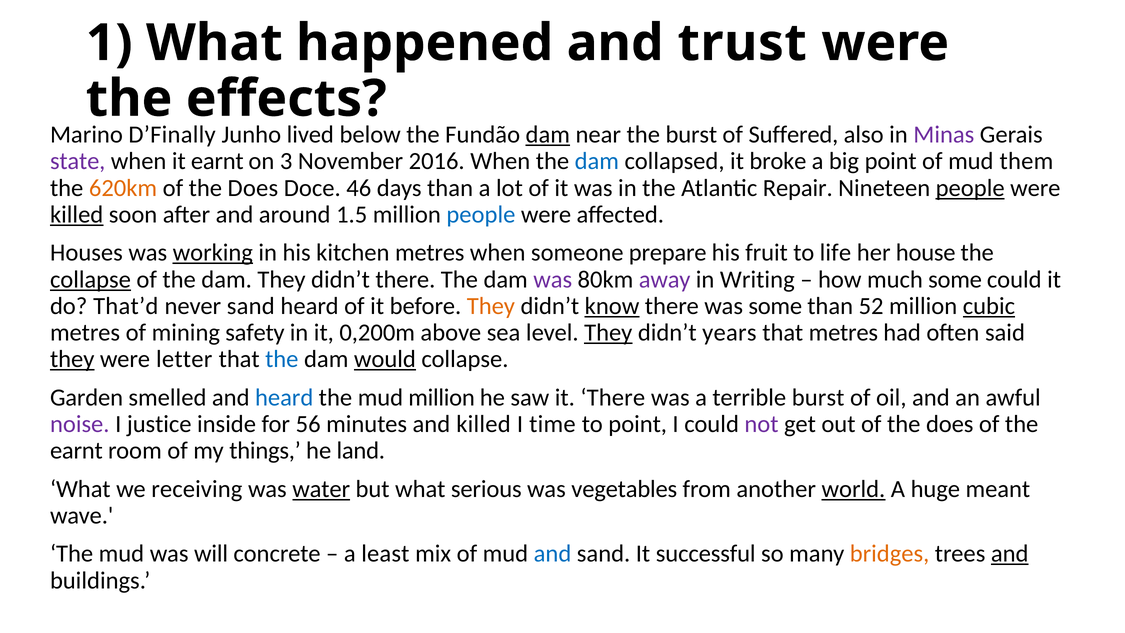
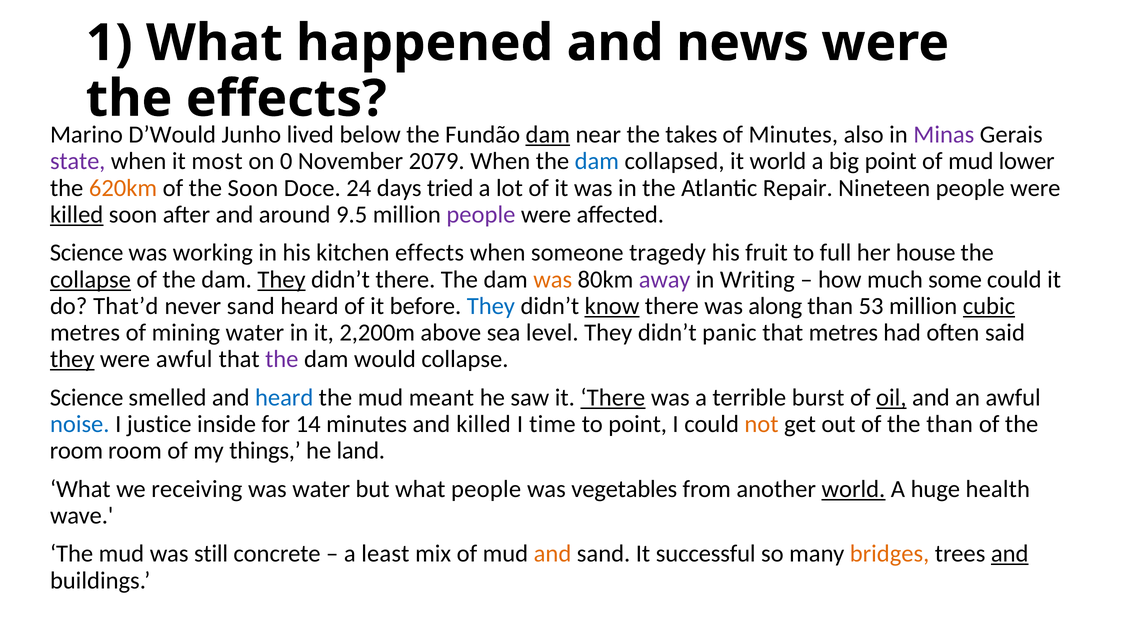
trust: trust -> news
D’Finally: D’Finally -> D’Would
the burst: burst -> takes
of Suffered: Suffered -> Minutes
it earnt: earnt -> most
3: 3 -> 0
2016: 2016 -> 2079
it broke: broke -> world
them: them -> lower
Does at (253, 188): Does -> Soon
46: 46 -> 24
days than: than -> tried
people at (970, 188) underline: present -> none
1.5: 1.5 -> 9.5
people at (481, 214) colour: blue -> purple
Houses at (86, 253): Houses -> Science
working underline: present -> none
kitchen metres: metres -> effects
prepare: prepare -> tragedy
life: life -> full
They at (282, 279) underline: none -> present
was at (553, 279) colour: purple -> orange
They at (491, 306) colour: orange -> blue
was some: some -> along
52: 52 -> 53
mining safety: safety -> water
0,200m: 0,200m -> 2,200m
They at (608, 332) underline: present -> none
years: years -> panic
were letter: letter -> awful
the at (282, 359) colour: blue -> purple
would underline: present -> none
Garden at (87, 397): Garden -> Science
mud million: million -> meant
There at (613, 397) underline: none -> present
oil underline: none -> present
noise colour: purple -> blue
56: 56 -> 14
not colour: purple -> orange
out of the does: does -> than
earnt at (76, 451): earnt -> room
water at (321, 489) underline: present -> none
what serious: serious -> people
meant: meant -> health
will: will -> still
and at (552, 554) colour: blue -> orange
